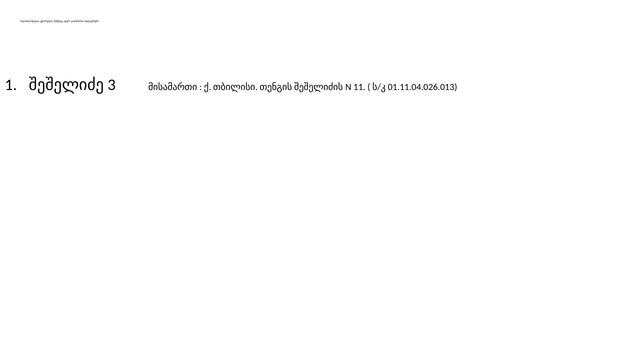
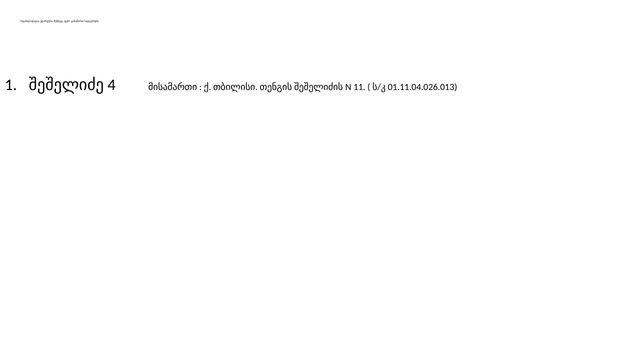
3: 3 -> 4
